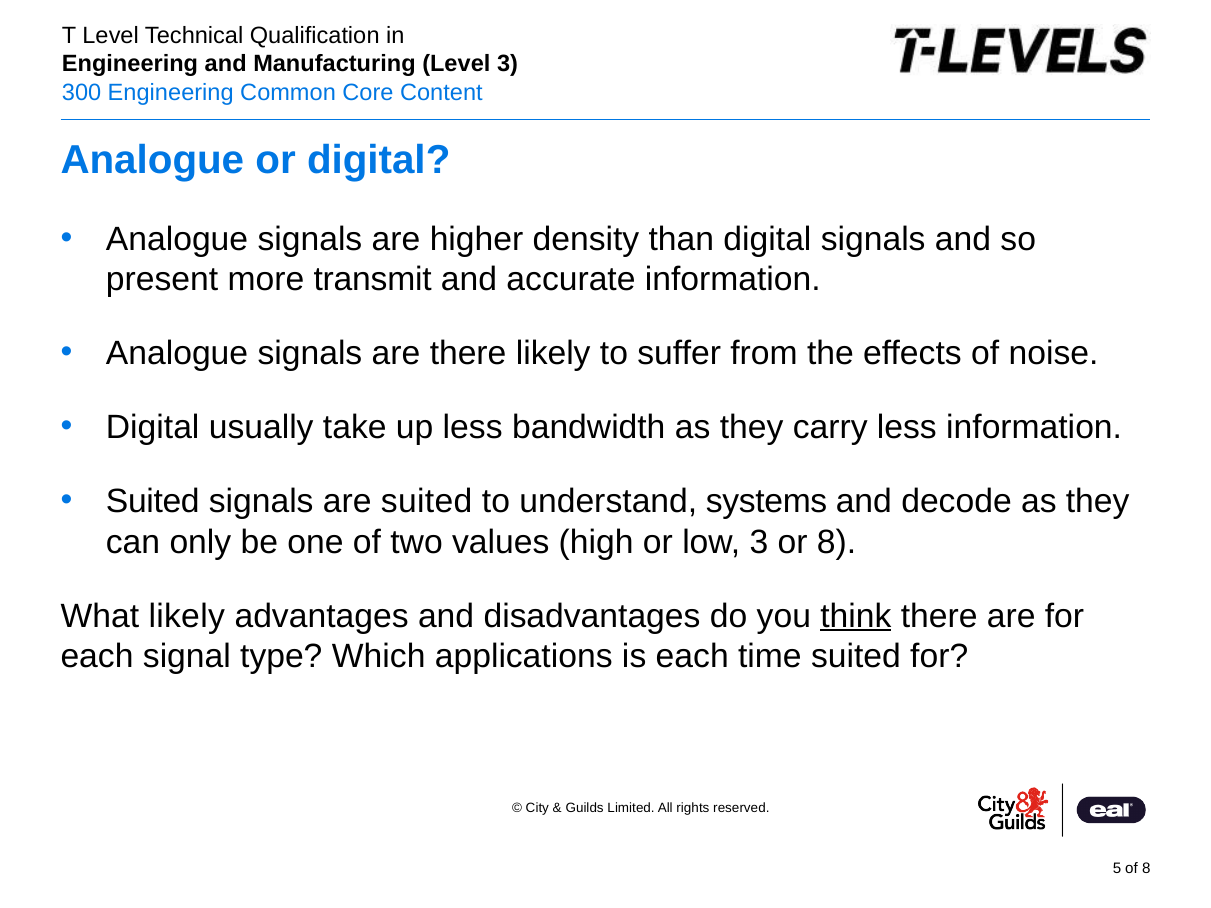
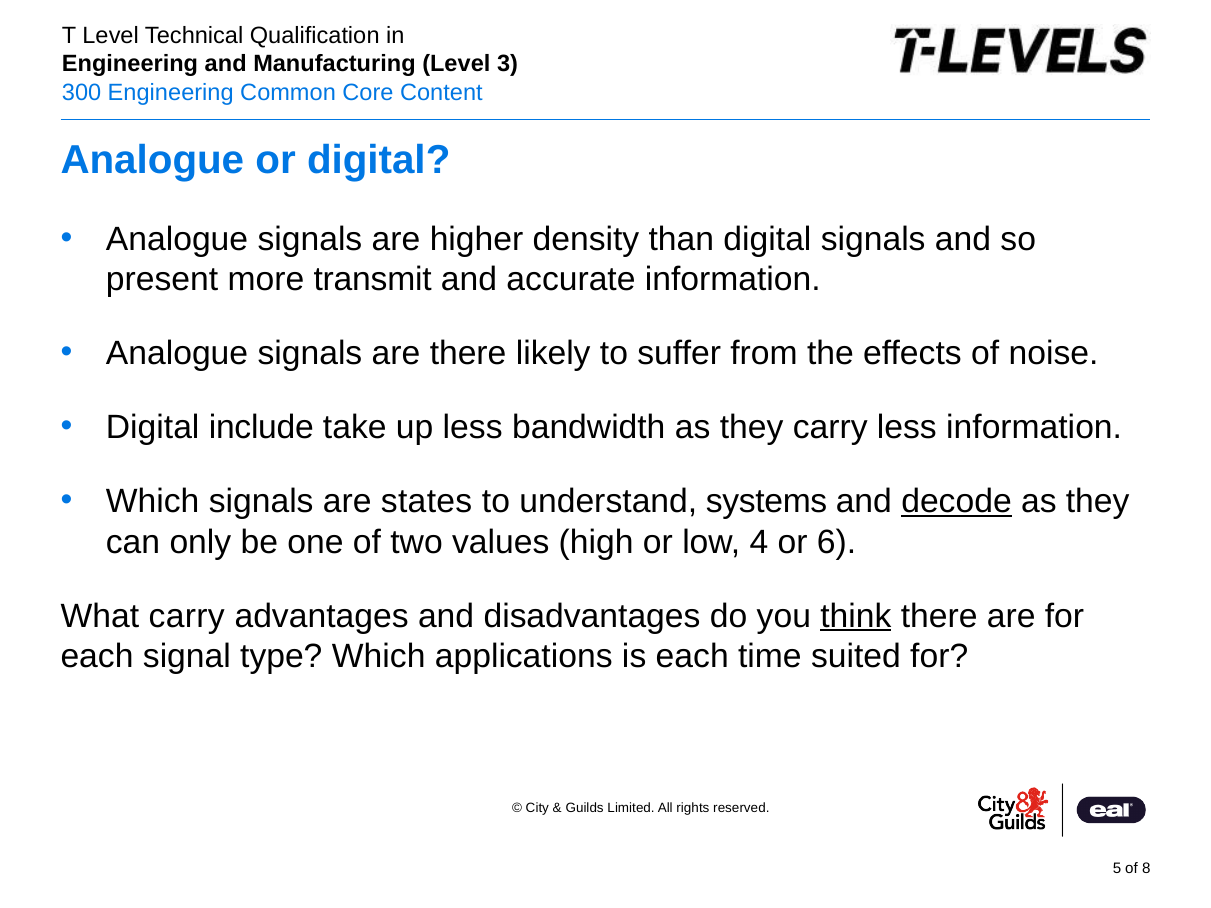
usually: usually -> include
Suited at (153, 502): Suited -> Which
are suited: suited -> states
decode underline: none -> present
low 3: 3 -> 4
or 8: 8 -> 6
What likely: likely -> carry
